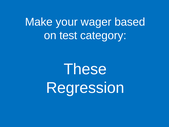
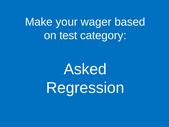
These: These -> Asked
